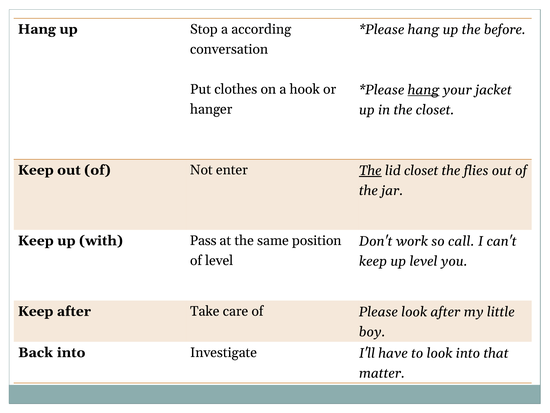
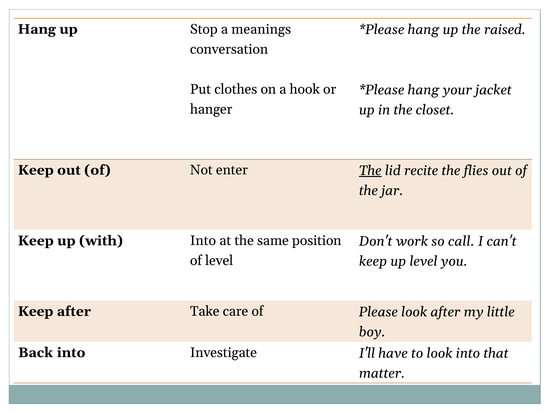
according: according -> meanings
before: before -> raised
hang at (424, 90) underline: present -> none
lid closet: closet -> recite
with Pass: Pass -> Into
